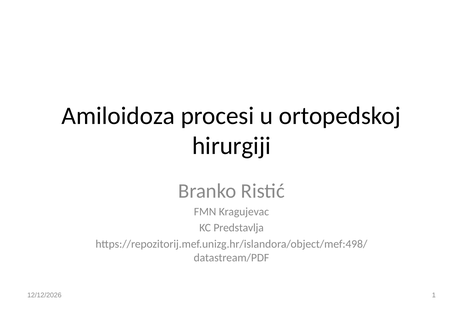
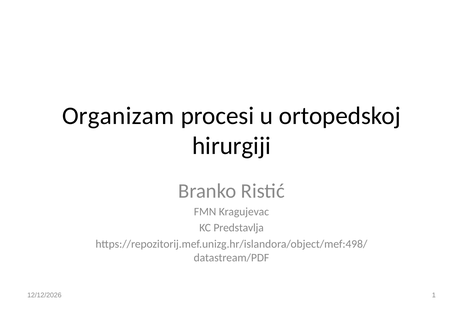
Amiloidoza: Amiloidoza -> Organizam
